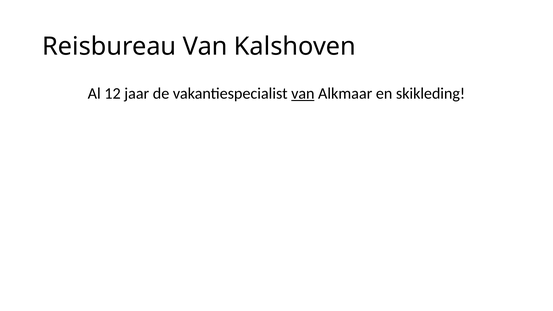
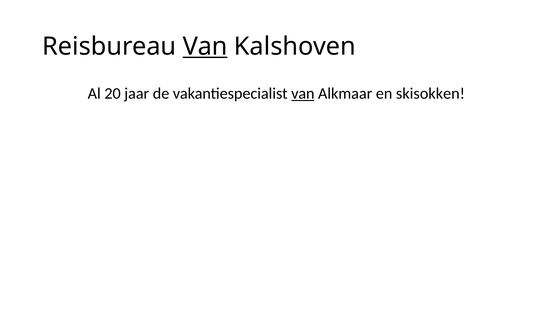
Van at (205, 46) underline: none -> present
12: 12 -> 20
skikleding: skikleding -> skisokken
